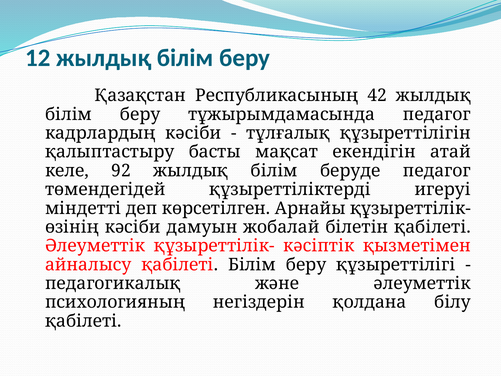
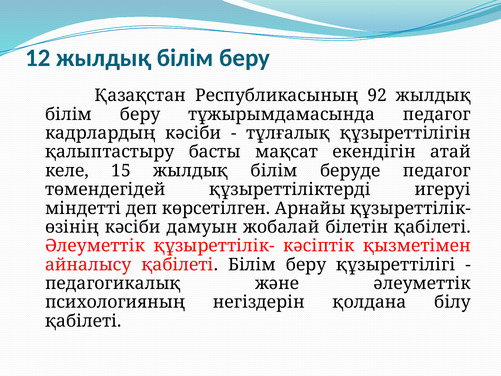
42: 42 -> 92
92: 92 -> 15
